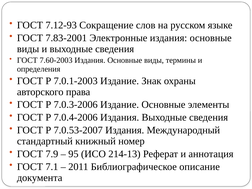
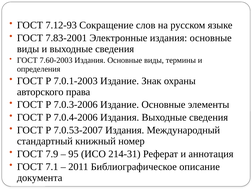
214-13: 214-13 -> 214-31
